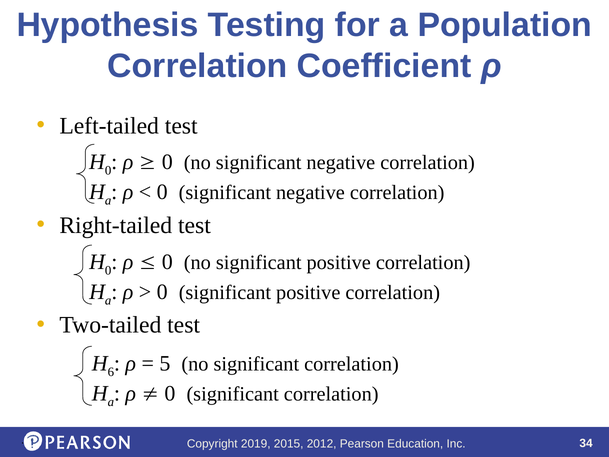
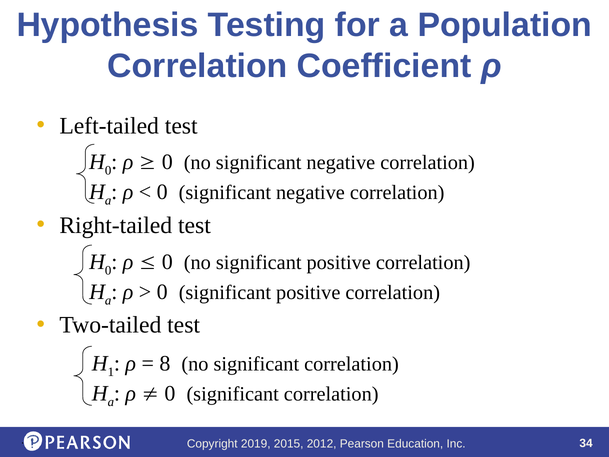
6: 6 -> 1
5: 5 -> 8
